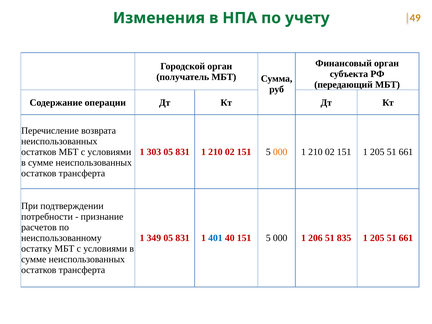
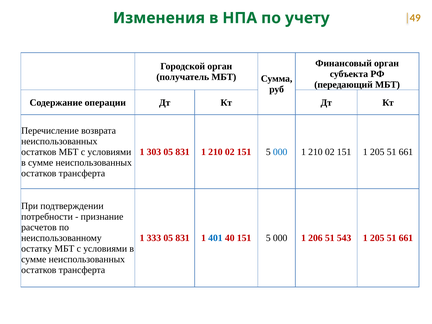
000 at (280, 152) colour: orange -> blue
349: 349 -> 333
835: 835 -> 543
